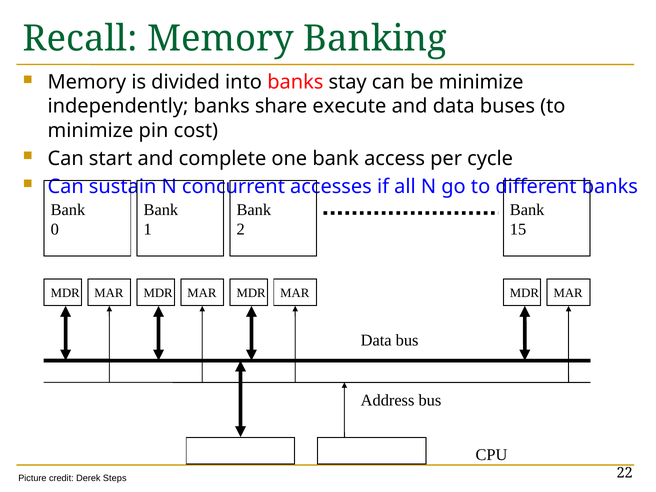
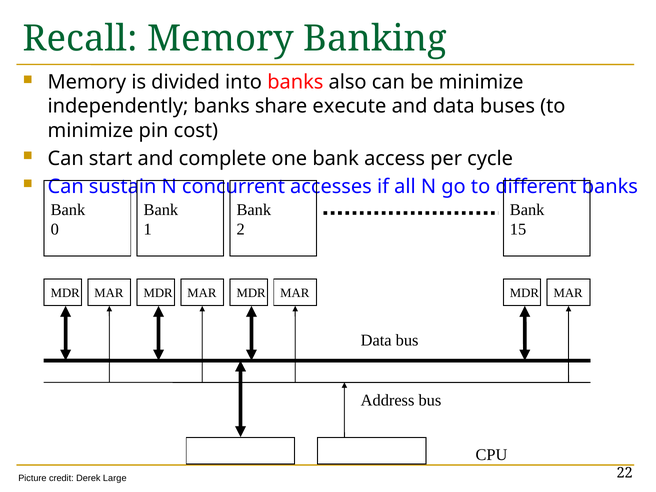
stay: stay -> also
Steps: Steps -> Large
